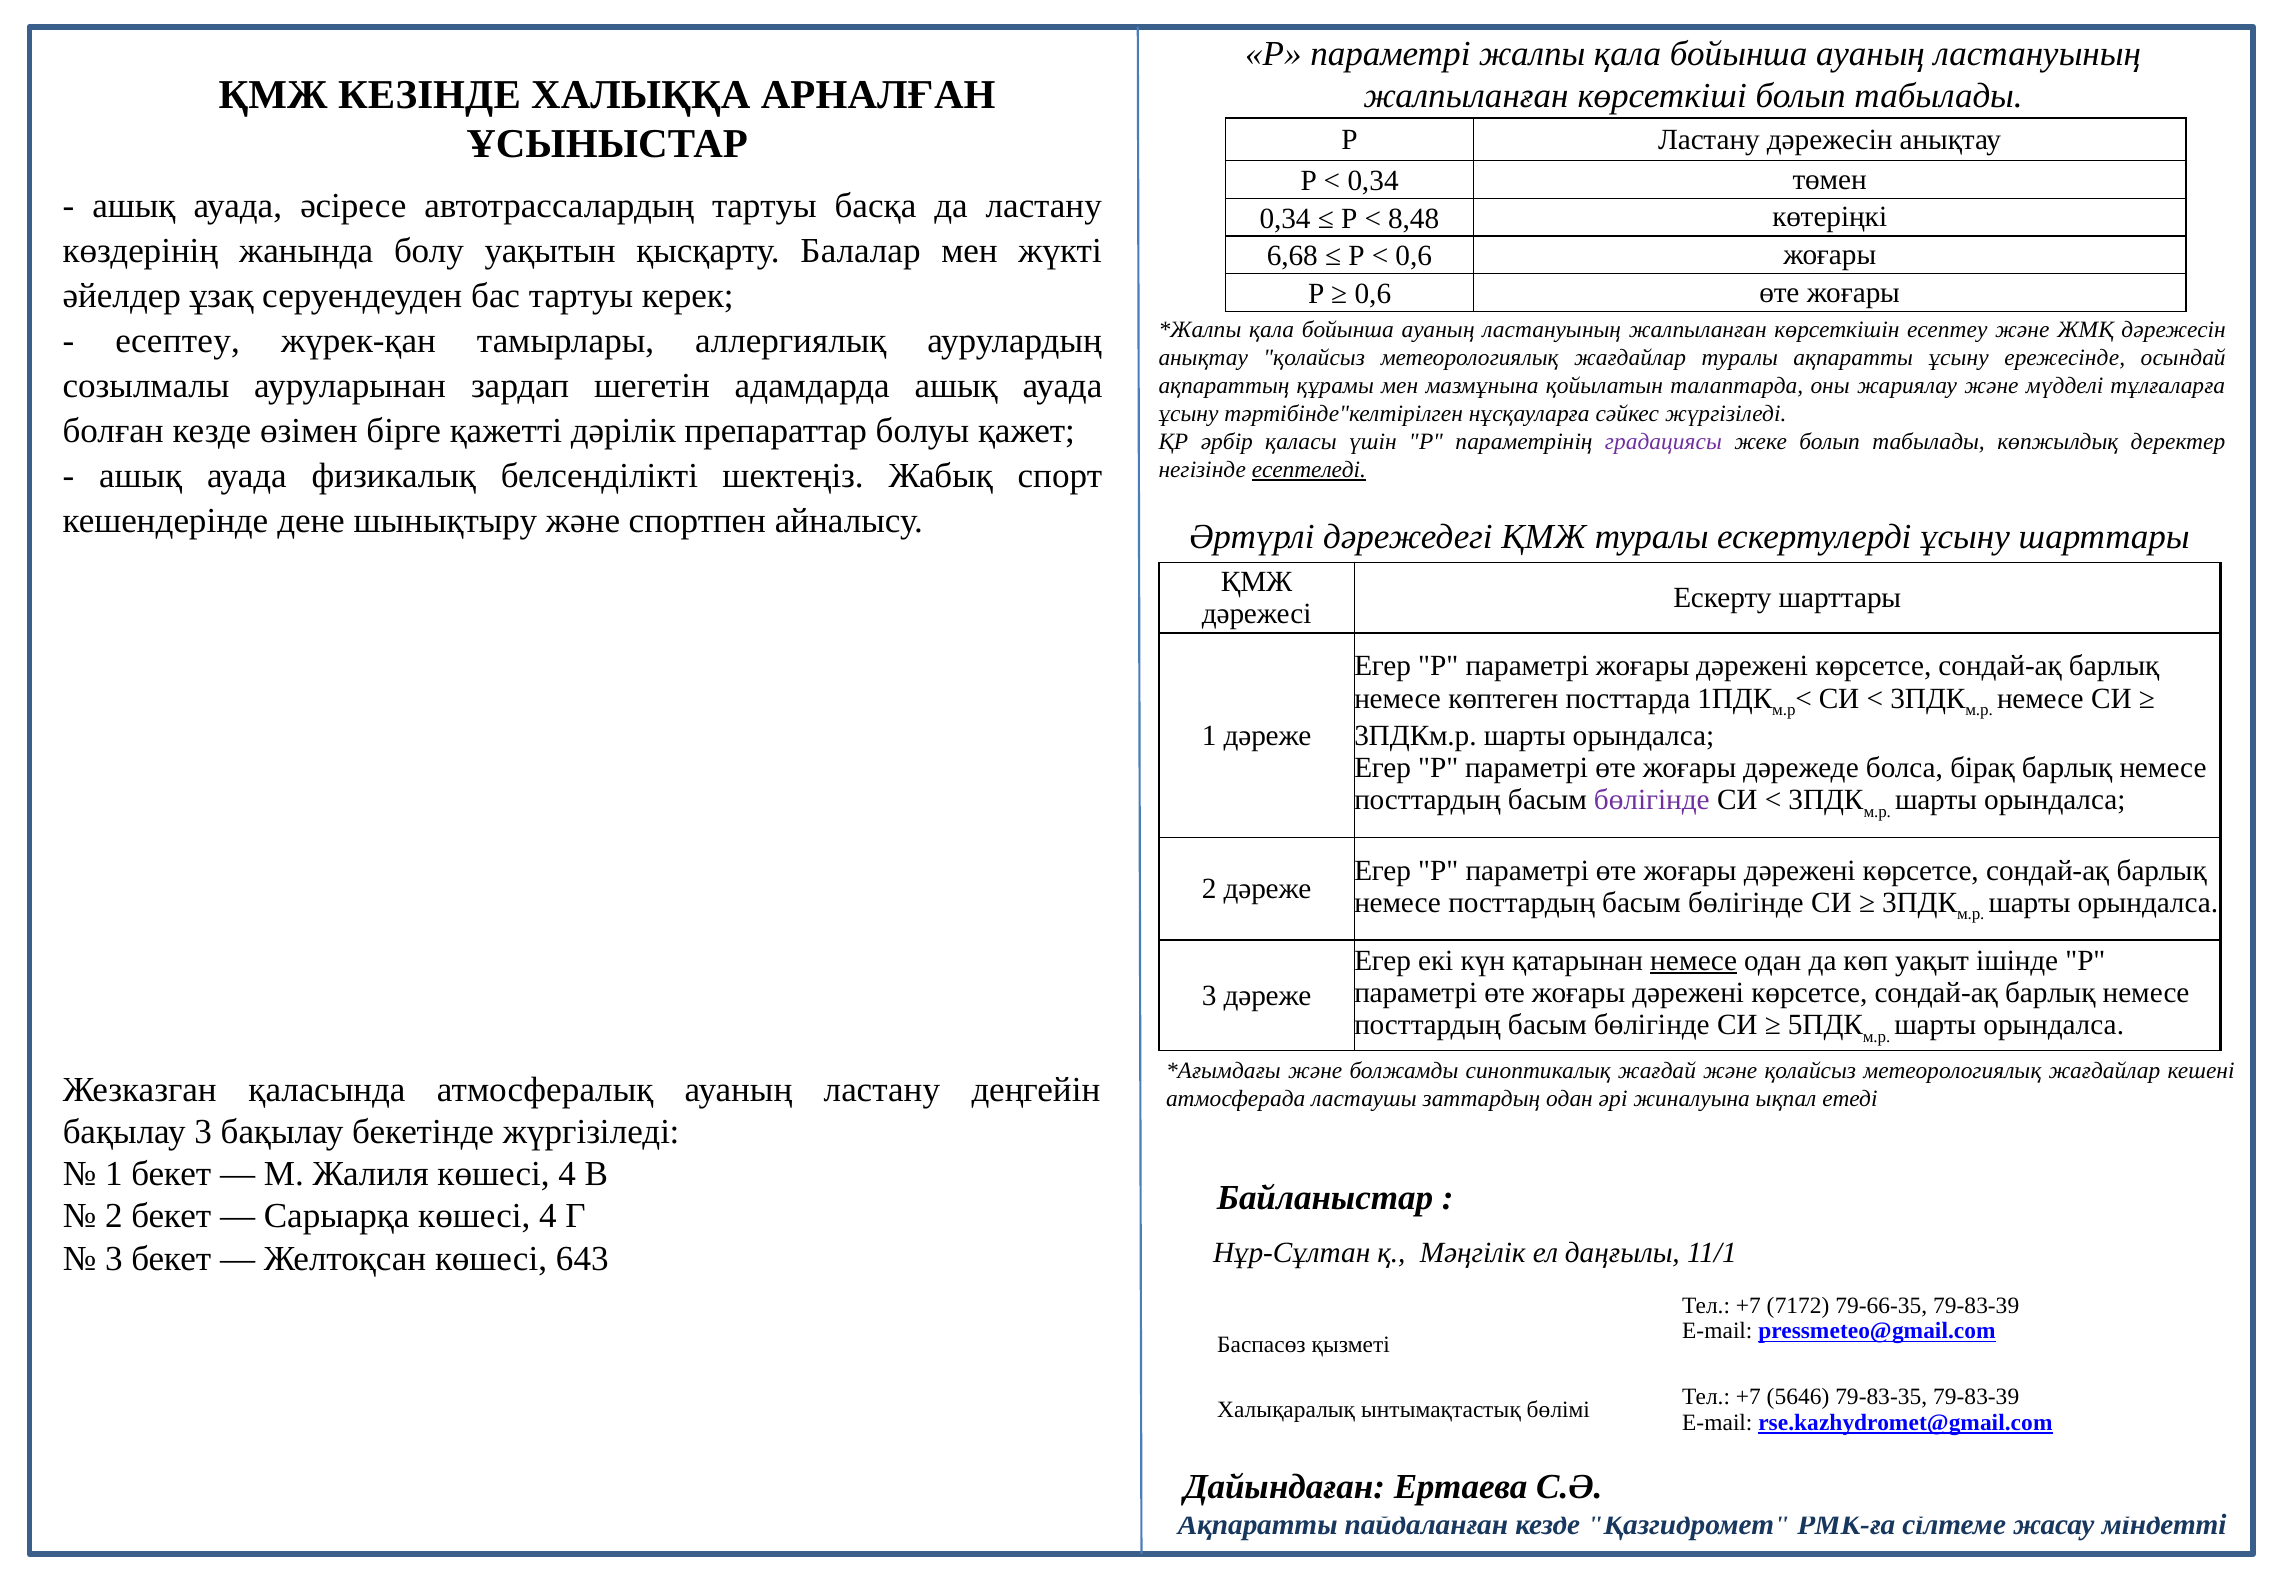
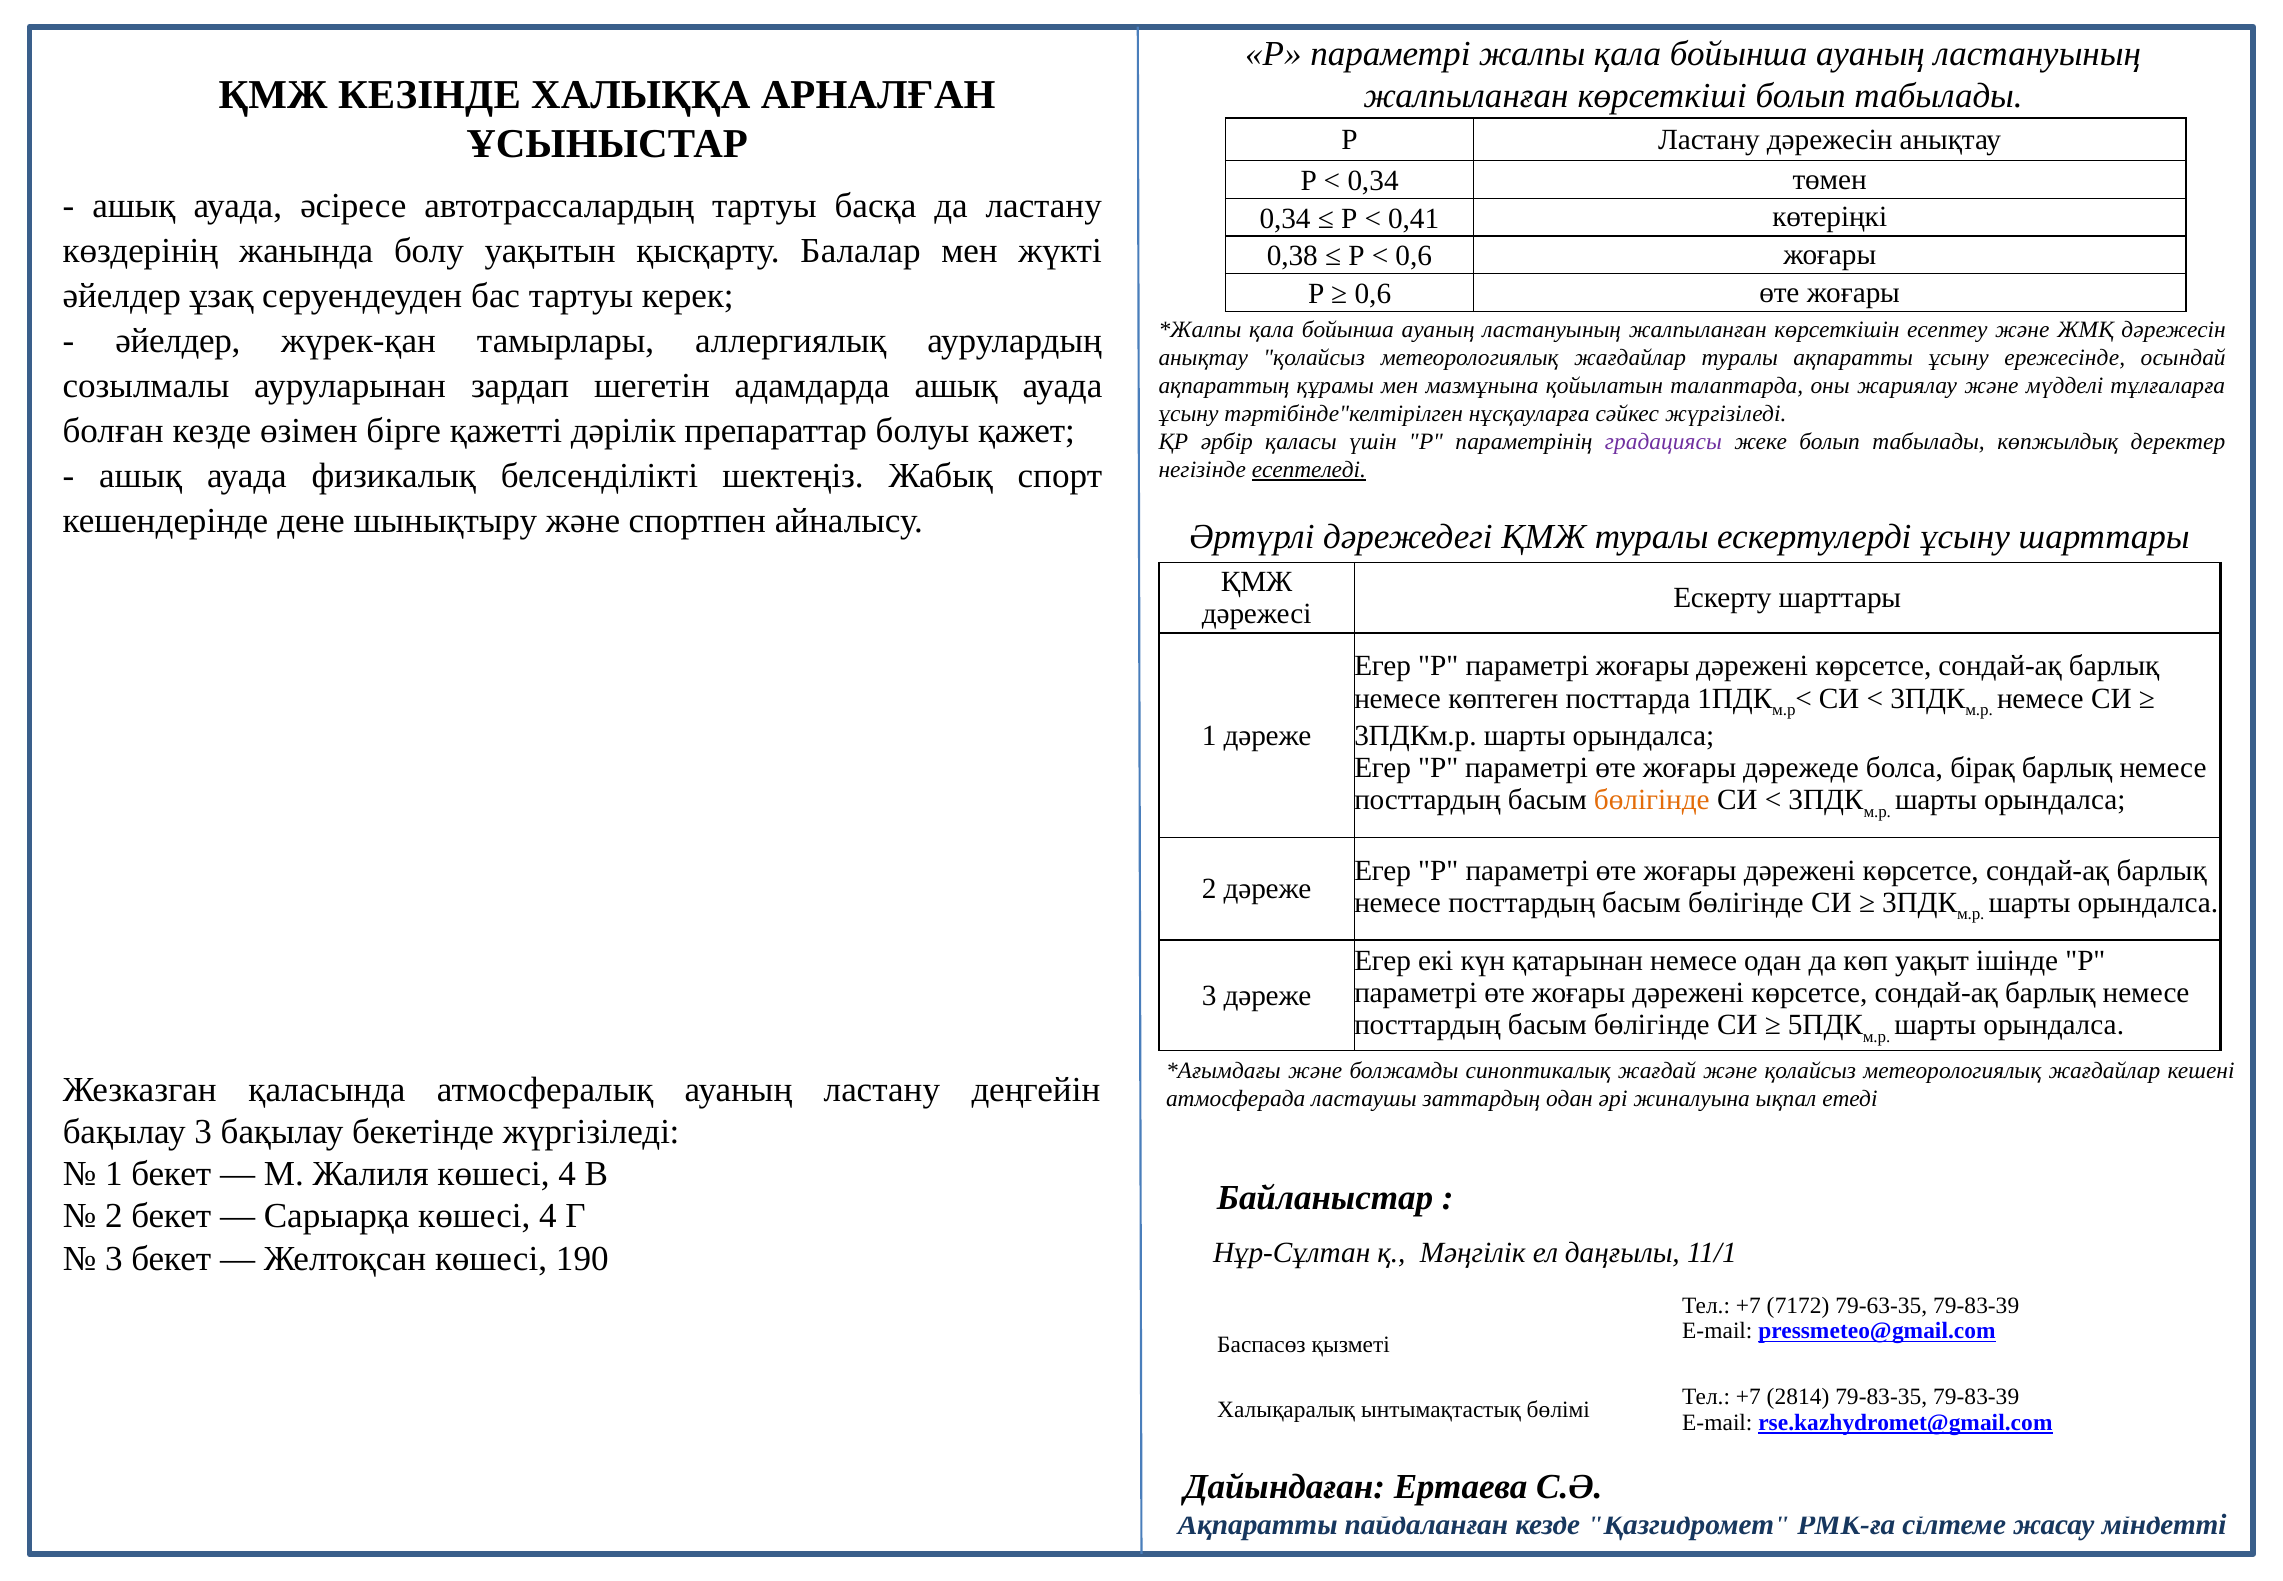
8,48: 8,48 -> 0,41
6,68: 6,68 -> 0,38
есептеу at (178, 341): есептеу -> әйелдер
бөлігінде at (1652, 800) colour: purple -> orange
немесе at (1694, 960) underline: present -> none
643: 643 -> 190
79-66-35: 79-66-35 -> 79-63-35
5646: 5646 -> 2814
